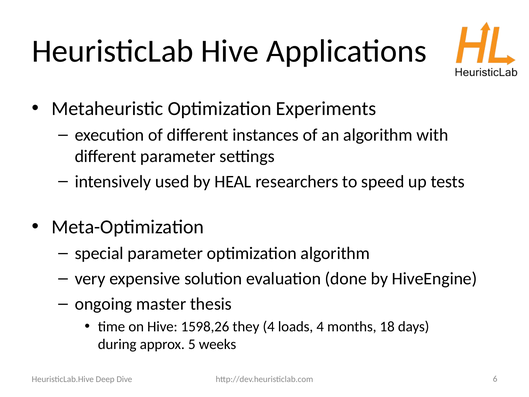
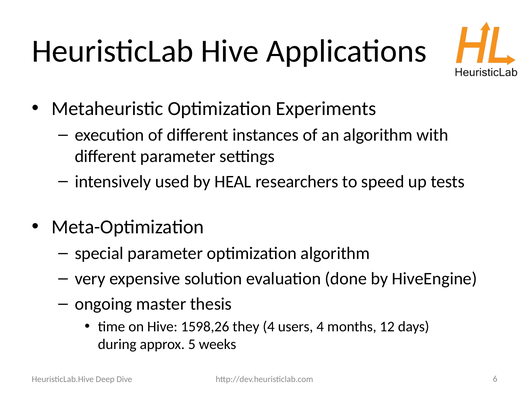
loads: loads -> users
18: 18 -> 12
